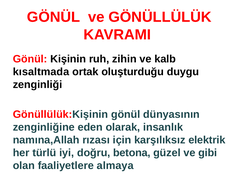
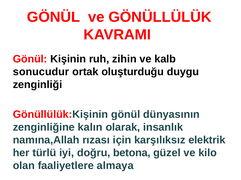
kısaltmada: kısaltmada -> sonucudur
eden: eden -> kalın
gibi: gibi -> kilo
